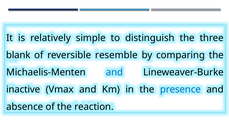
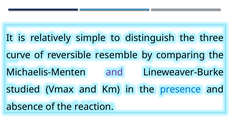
blank: blank -> curve
and at (114, 72) colour: blue -> purple
inactive: inactive -> studied
